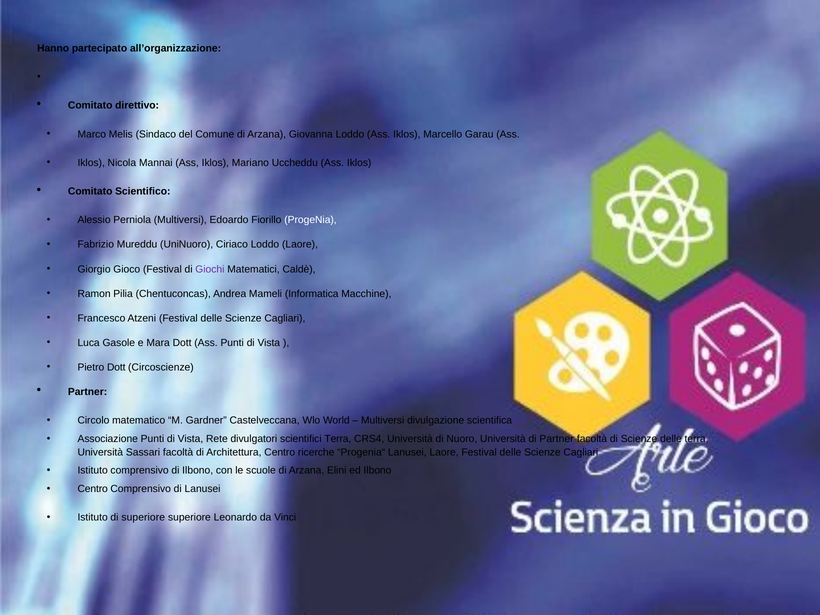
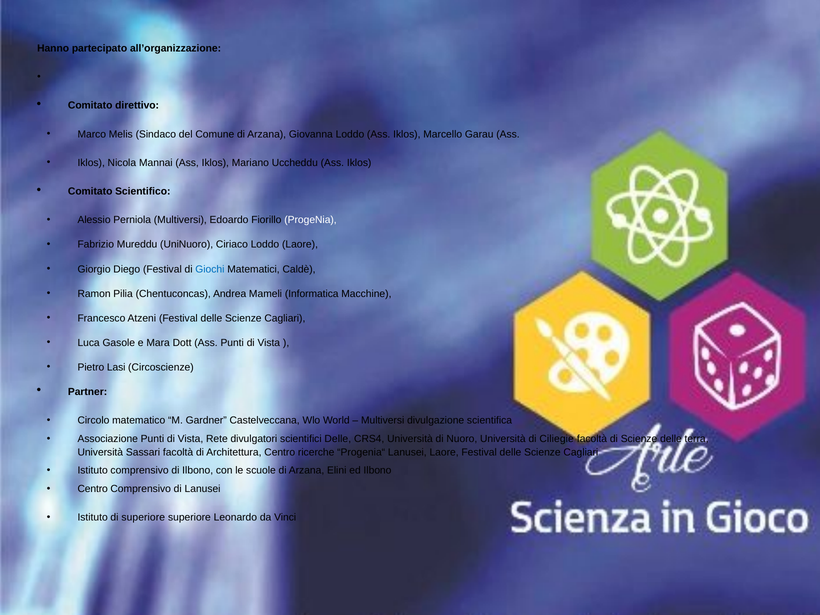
Gioco: Gioco -> Diego
Giochi colour: purple -> blue
Pietro Dott: Dott -> Lasi
scientifici Terra: Terra -> Delle
di Partner: Partner -> Ciliegie
